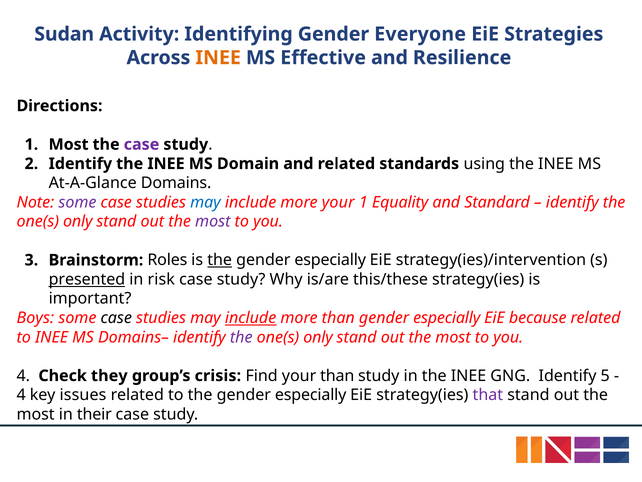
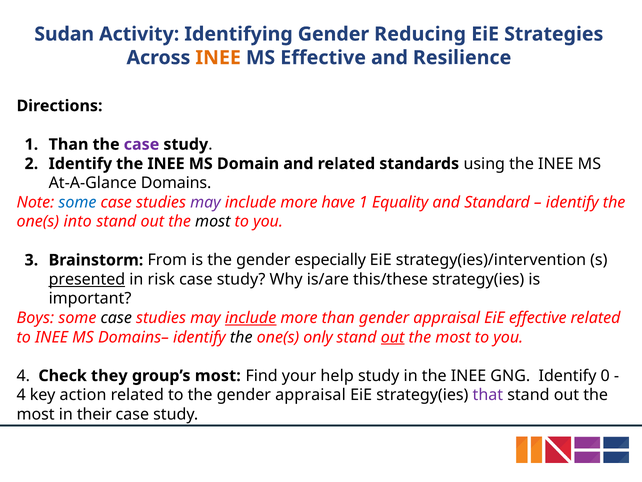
Everyone: Everyone -> Reducing
1 Most: Most -> Than
some at (77, 202) colour: purple -> blue
may at (205, 202) colour: blue -> purple
more your: your -> have
only at (78, 221): only -> into
most at (213, 221) colour: purple -> black
Roles: Roles -> From
the at (220, 260) underline: present -> none
than gender especially: especially -> appraisal
EiE because: because -> effective
the at (241, 337) colour: purple -> black
out at (393, 337) underline: none -> present
group’s crisis: crisis -> most
your than: than -> help
5: 5 -> 0
issues: issues -> action
to the gender especially: especially -> appraisal
